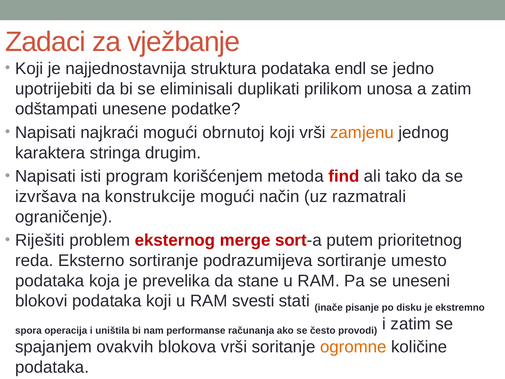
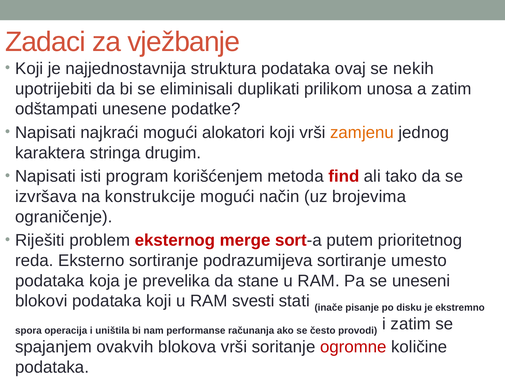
endl: endl -> ovaj
jedno: jedno -> nekih
obrnutoj: obrnutoj -> alokatori
razmatrali: razmatrali -> brojevima
ogromne colour: orange -> red
